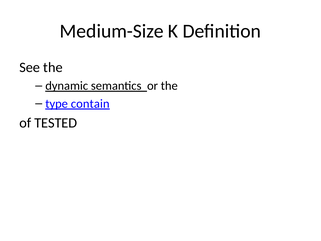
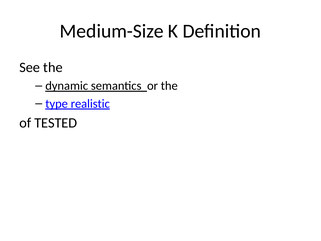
contain: contain -> realistic
